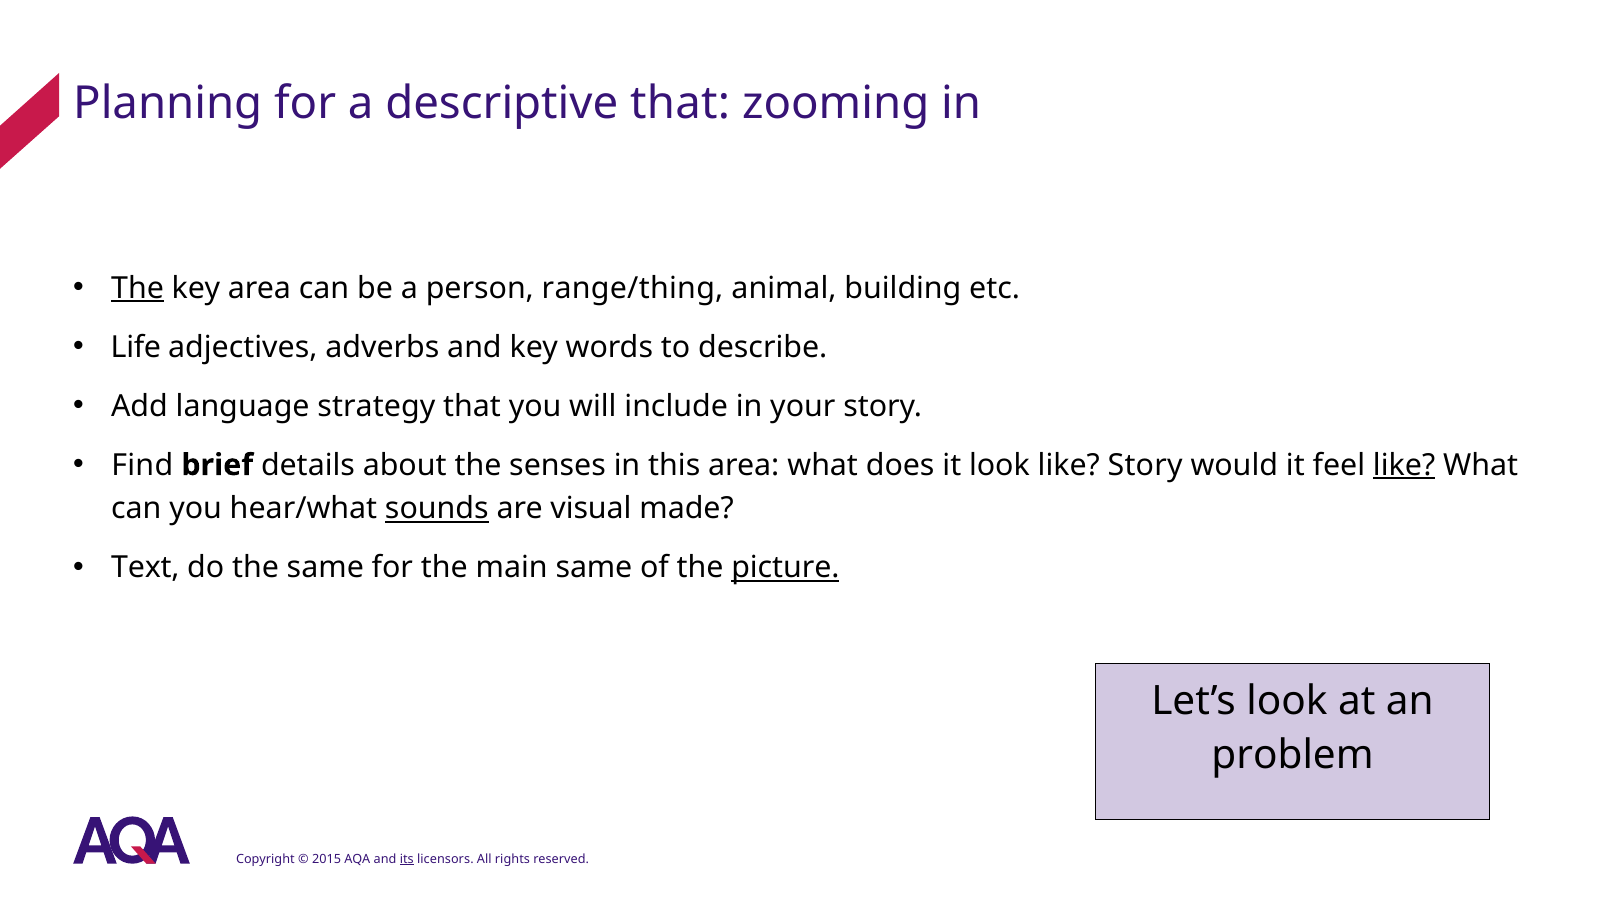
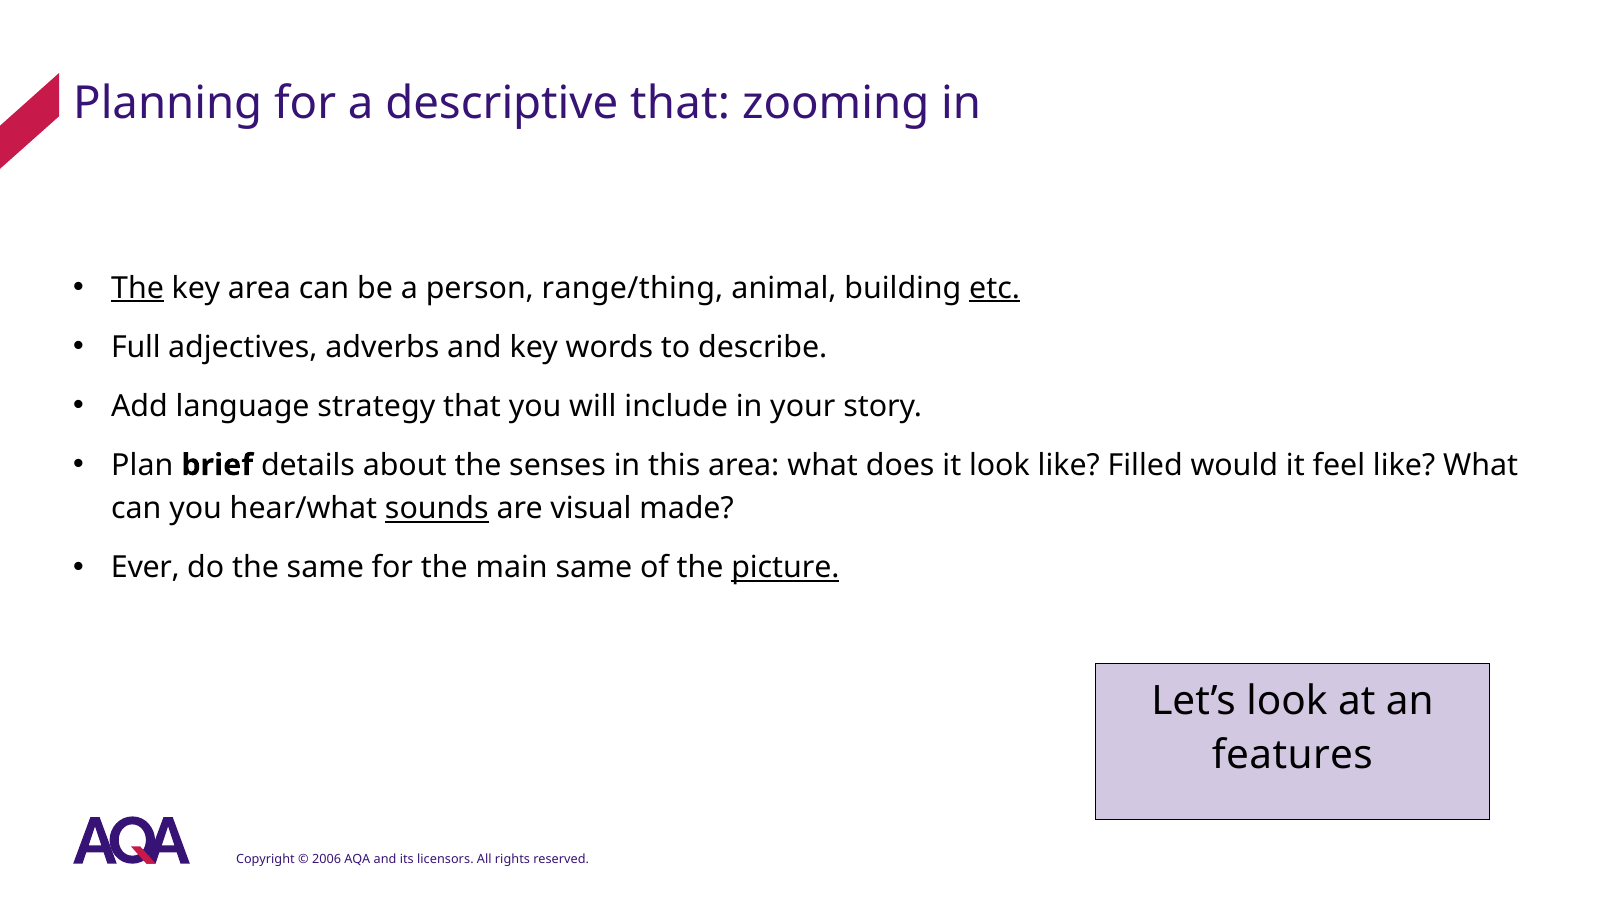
etc underline: none -> present
Life: Life -> Full
Find: Find -> Plan
like Story: Story -> Filled
like at (1404, 465) underline: present -> none
Text: Text -> Ever
problem: problem -> features
2015: 2015 -> 2006
its underline: present -> none
